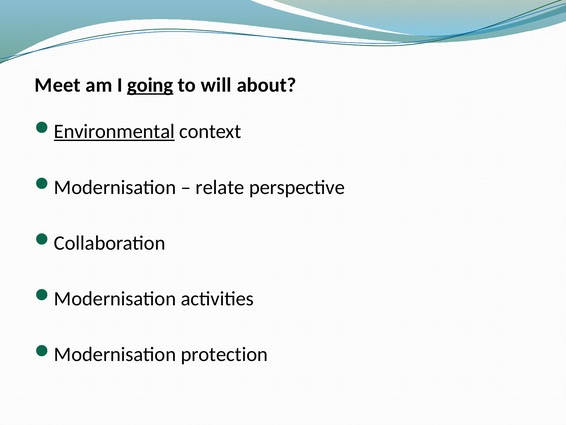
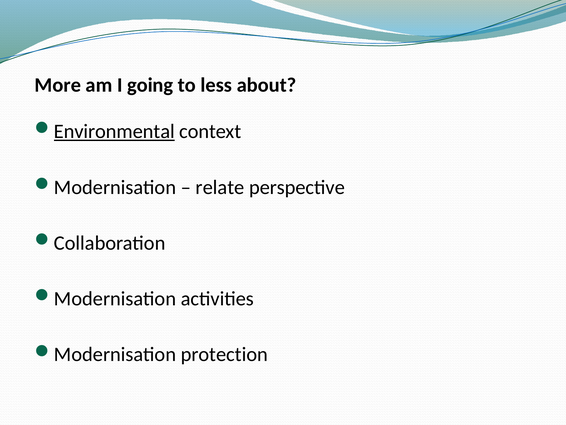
Meet: Meet -> More
going underline: present -> none
will: will -> less
